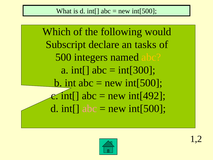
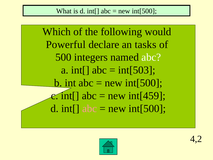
Subscript: Subscript -> Powerful
abc at (151, 57) colour: yellow -> white
int[300: int[300 -> int[503
int[492: int[492 -> int[459
1,2: 1,2 -> 4,2
